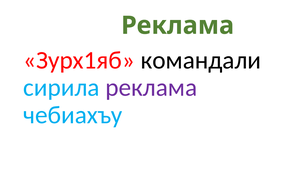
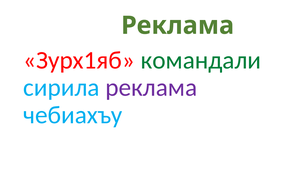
командали colour: black -> green
